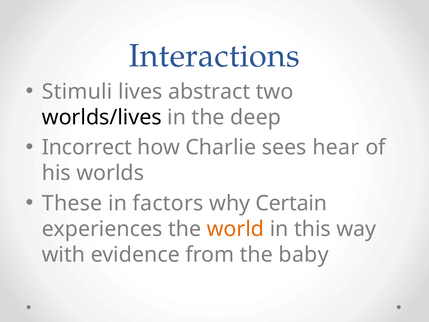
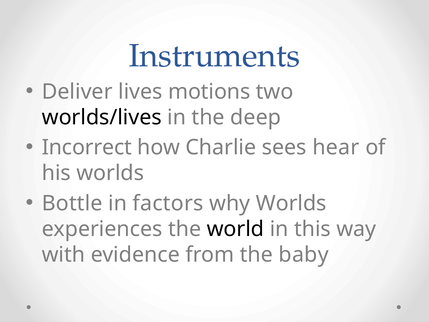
Interactions: Interactions -> Instruments
Stimuli: Stimuli -> Deliver
abstract: abstract -> motions
These: These -> Bottle
why Certain: Certain -> Worlds
world colour: orange -> black
